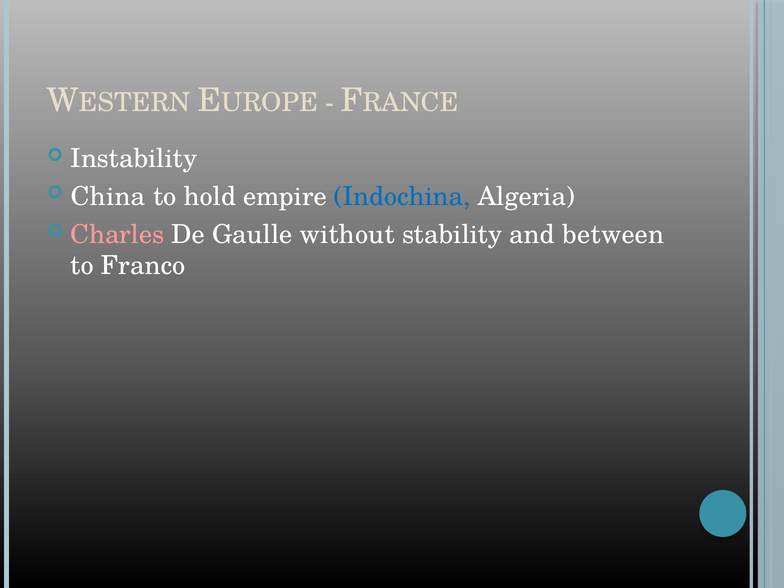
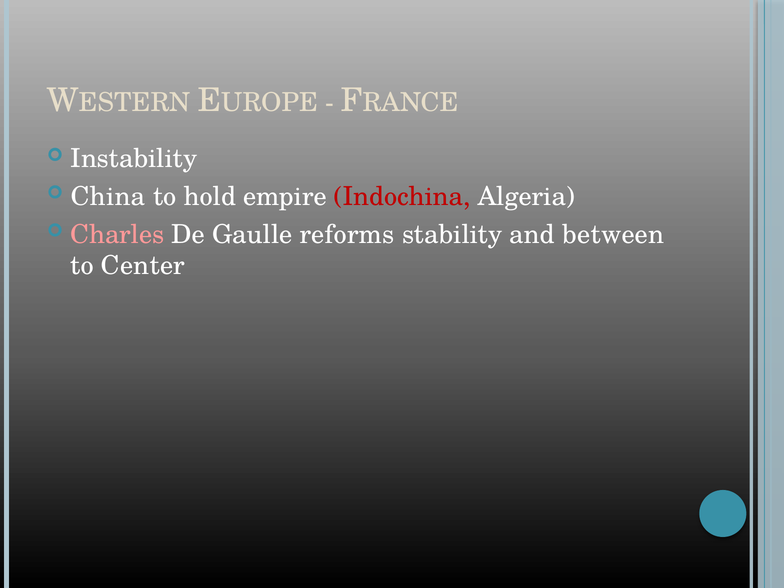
Indochina colour: blue -> red
without: without -> reforms
Franco: Franco -> Center
